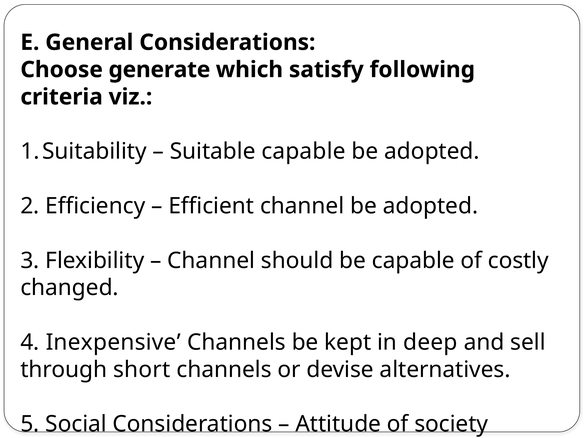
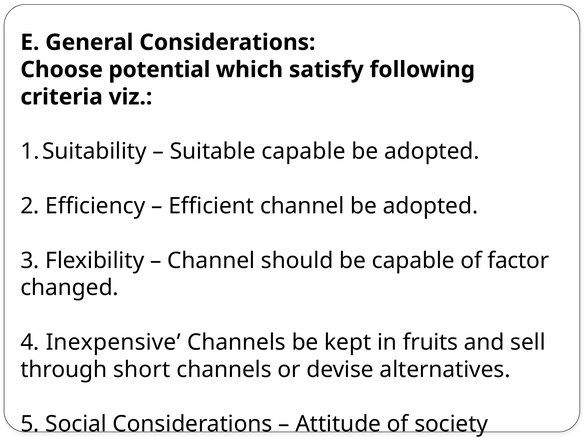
generate: generate -> potential
costly: costly -> factor
deep: deep -> fruits
